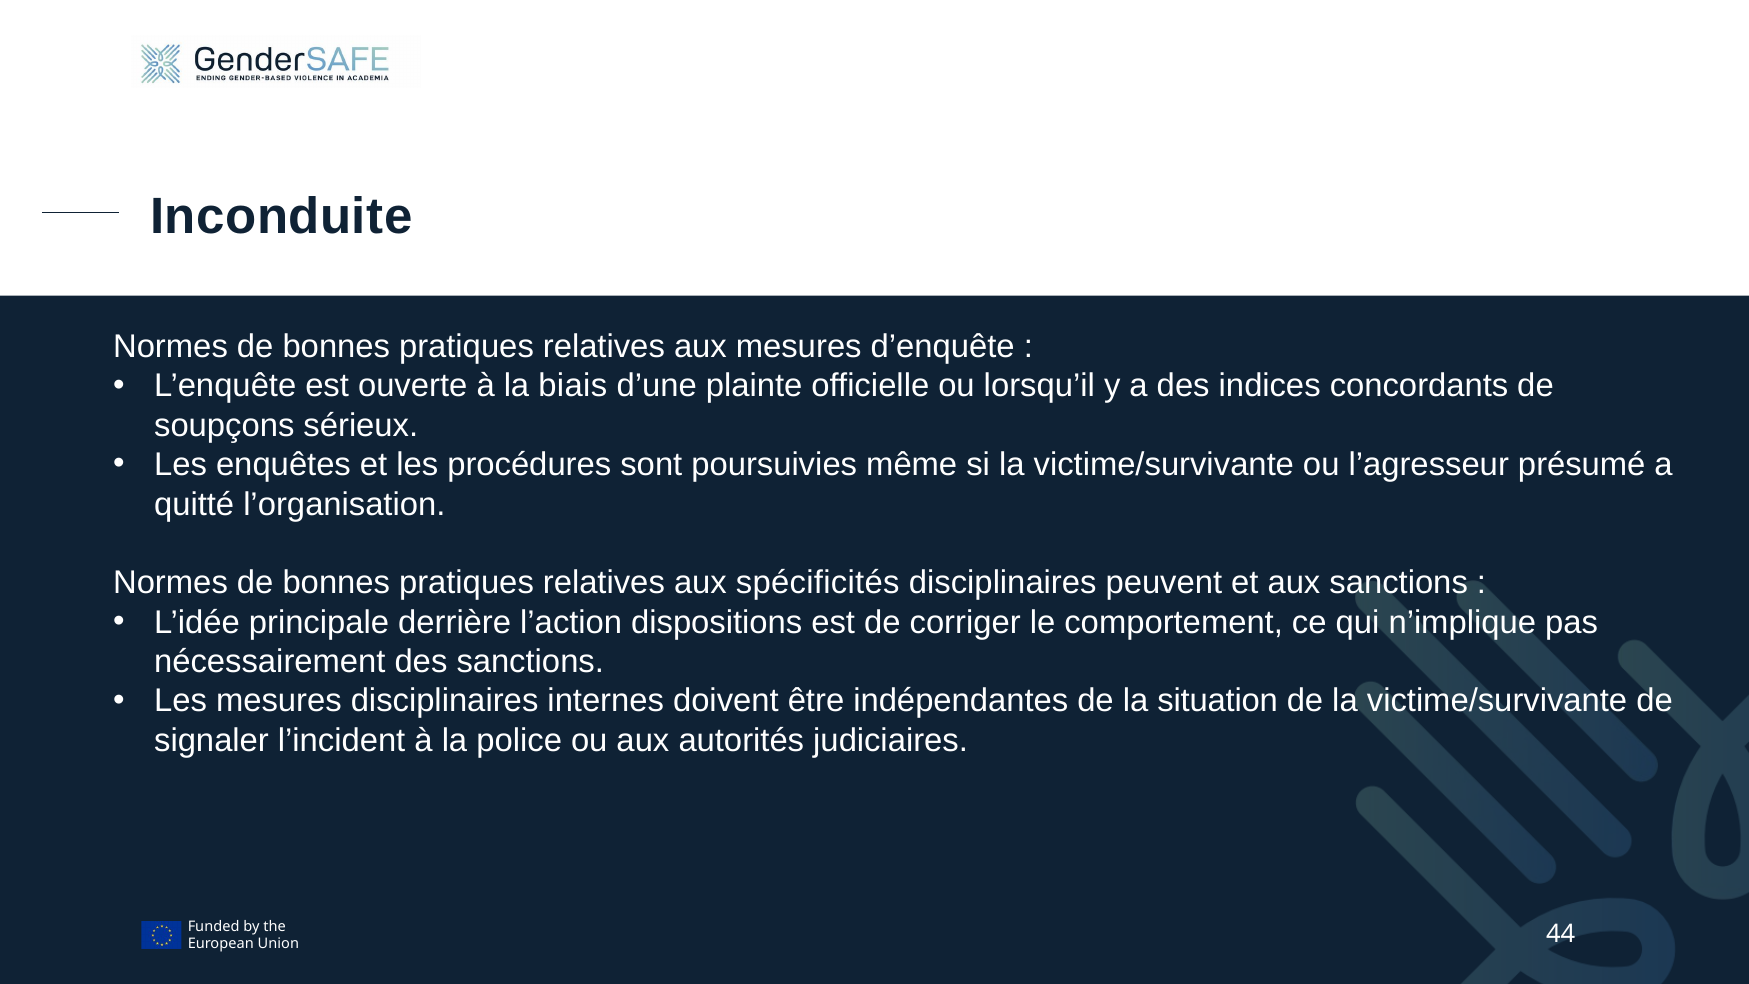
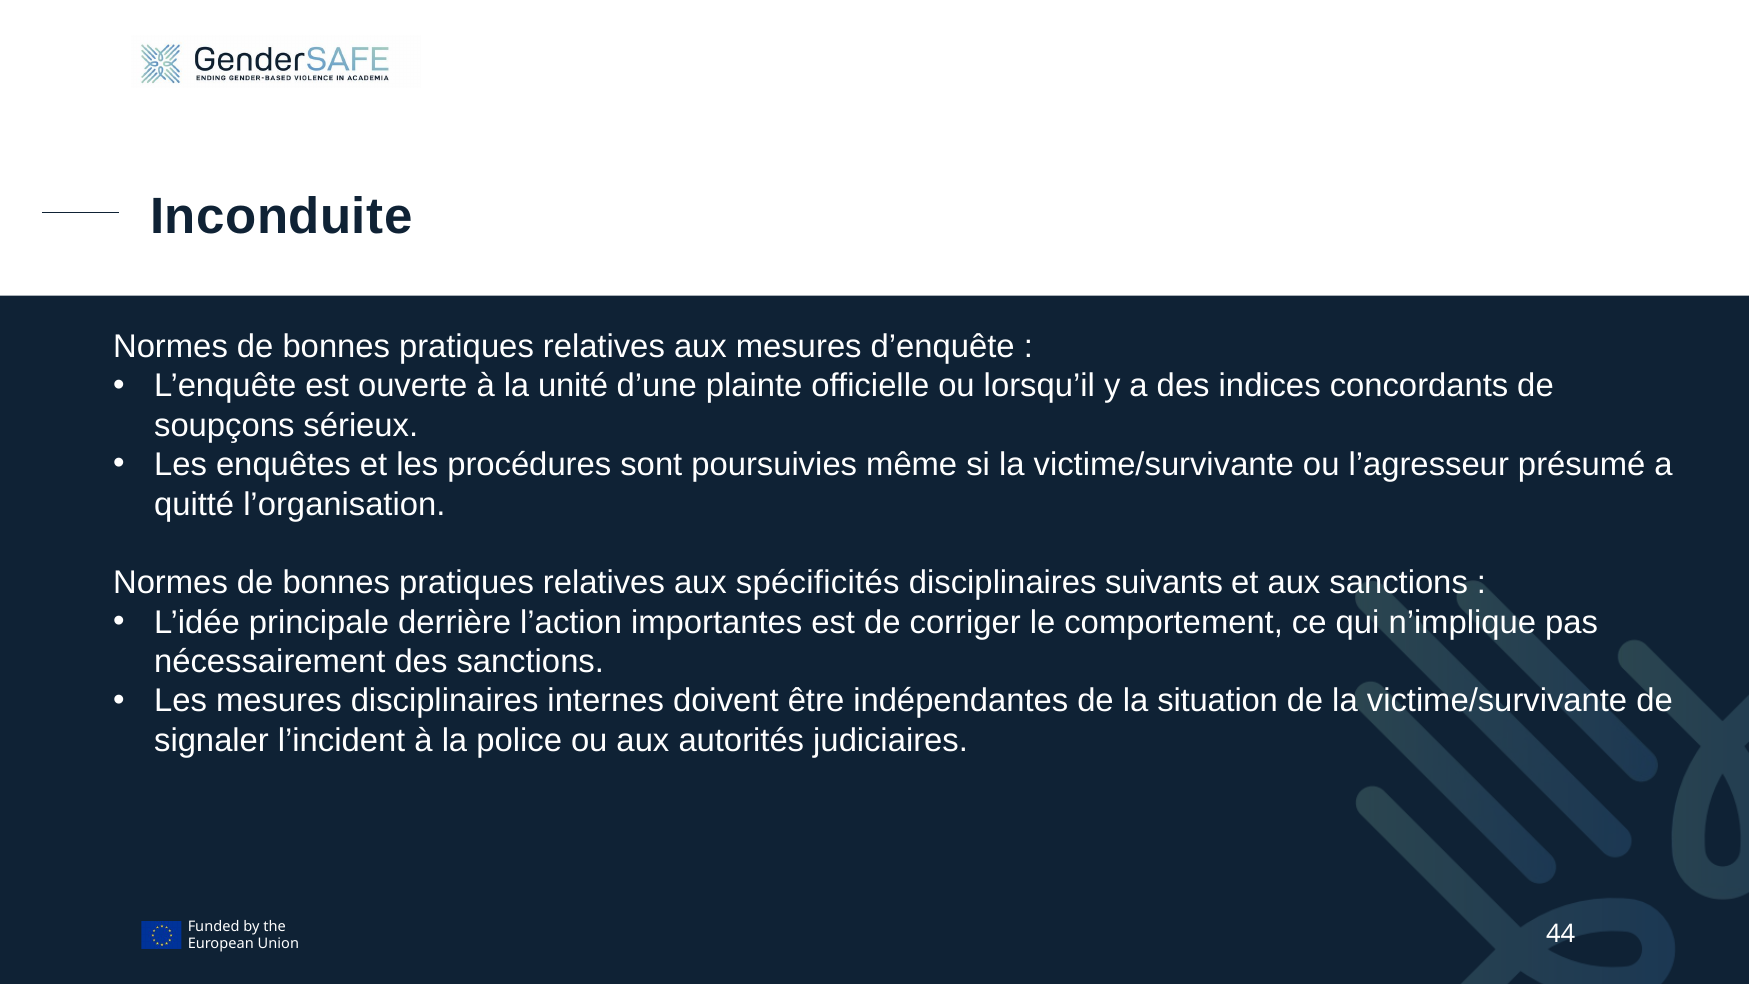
biais: biais -> unité
peuvent: peuvent -> suivants
dispositions: dispositions -> importantes
